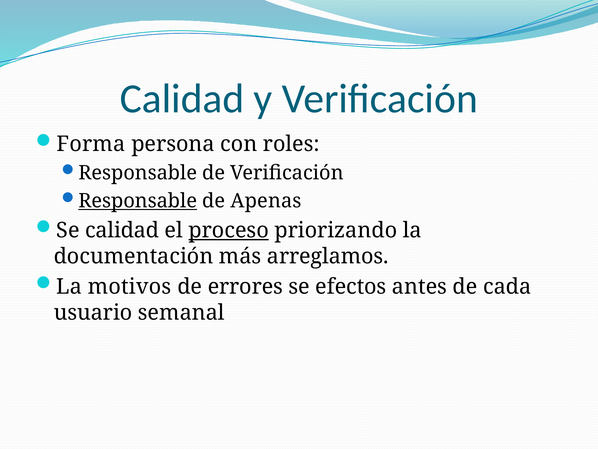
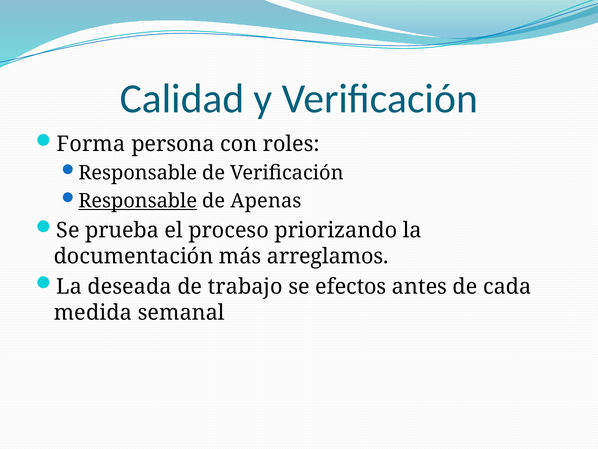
Se calidad: calidad -> prueba
proceso underline: present -> none
motivos: motivos -> deseada
errores: errores -> trabajo
usuario: usuario -> medida
